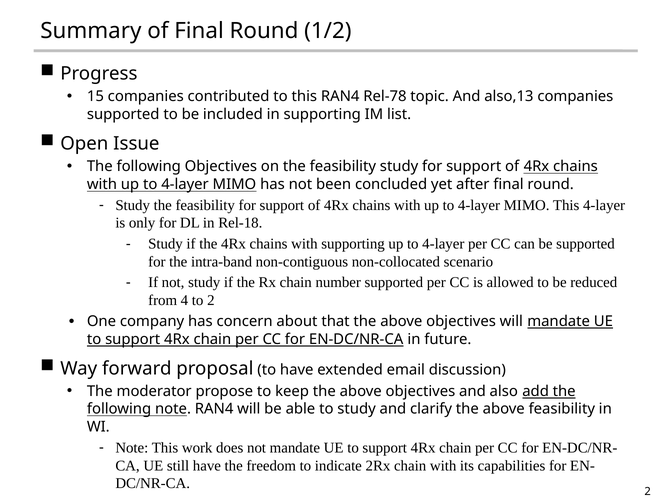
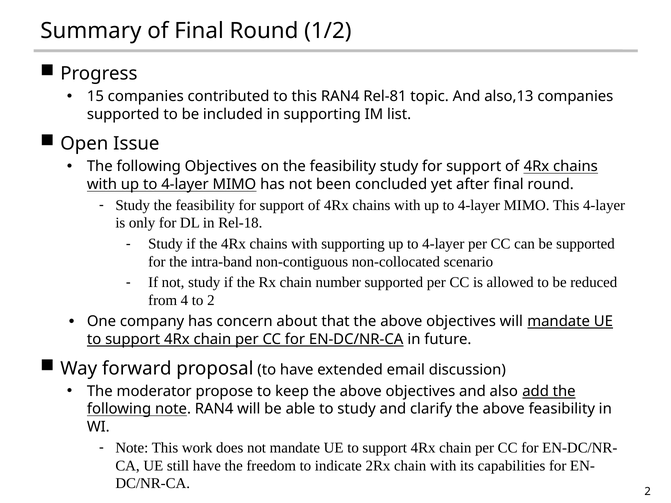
Rel-78: Rel-78 -> Rel-81
